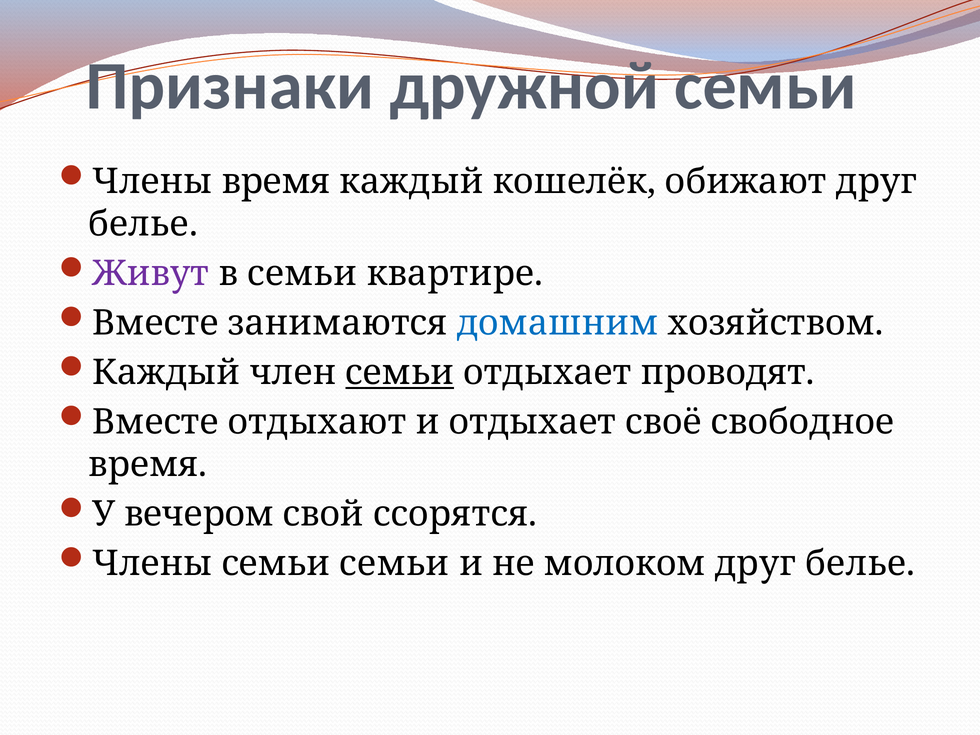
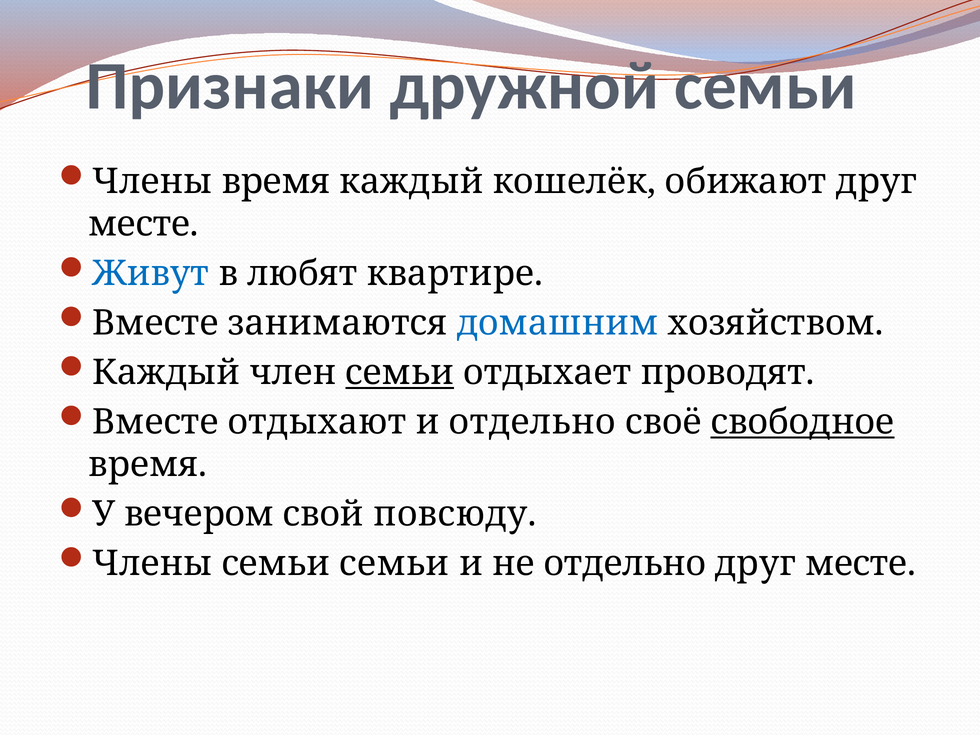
белье at (143, 224): белье -> месте
Живут colour: purple -> blue
в семьи: семьи -> любят
и отдыхает: отдыхает -> отдельно
свободное underline: none -> present
ссорятся: ссорятся -> повсюду
не молоком: молоком -> отдельно
белье at (860, 564): белье -> месте
